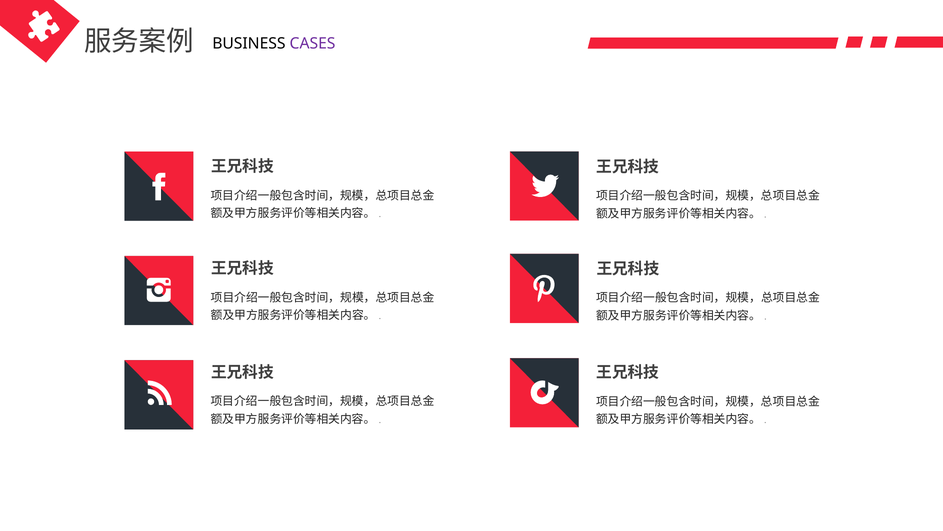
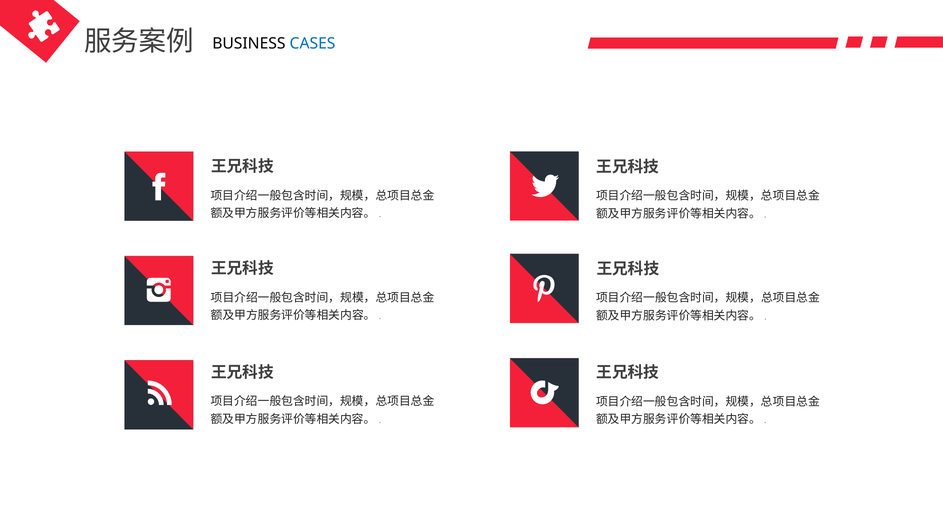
CASES colour: purple -> blue
